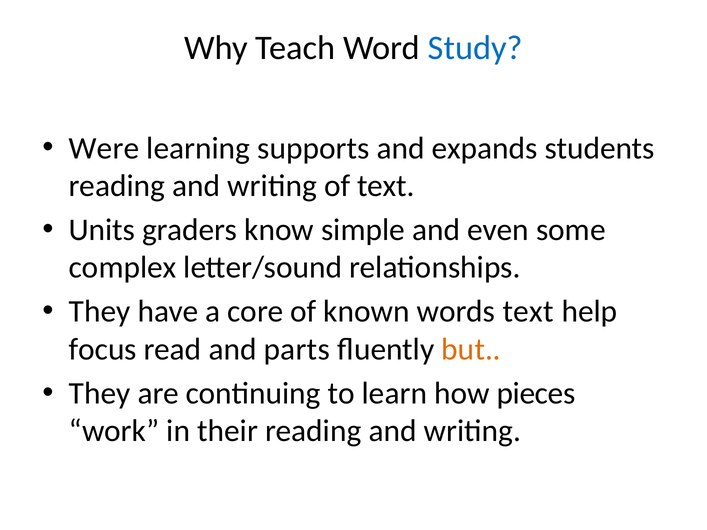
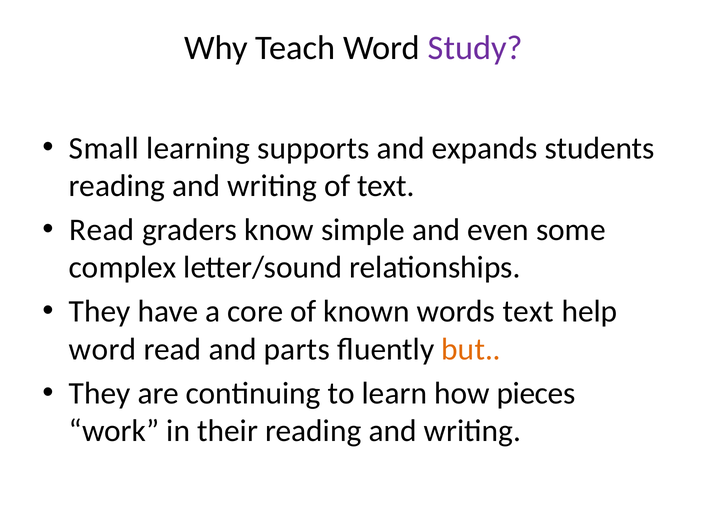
Study colour: blue -> purple
Were: Were -> Small
Units at (102, 230): Units -> Read
focus at (103, 349): focus -> word
